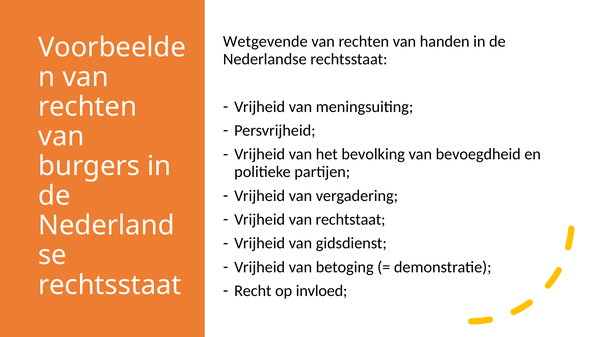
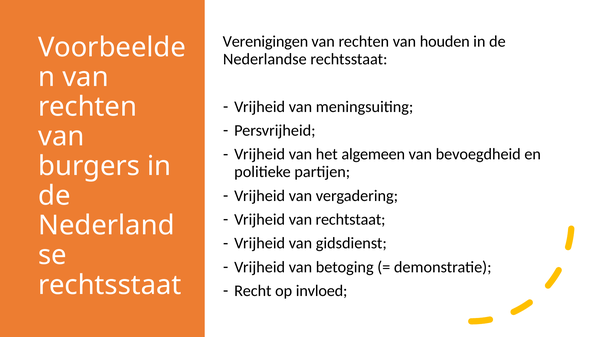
Wetgevende: Wetgevende -> Verenigingen
handen: handen -> houden
bevolking: bevolking -> algemeen
